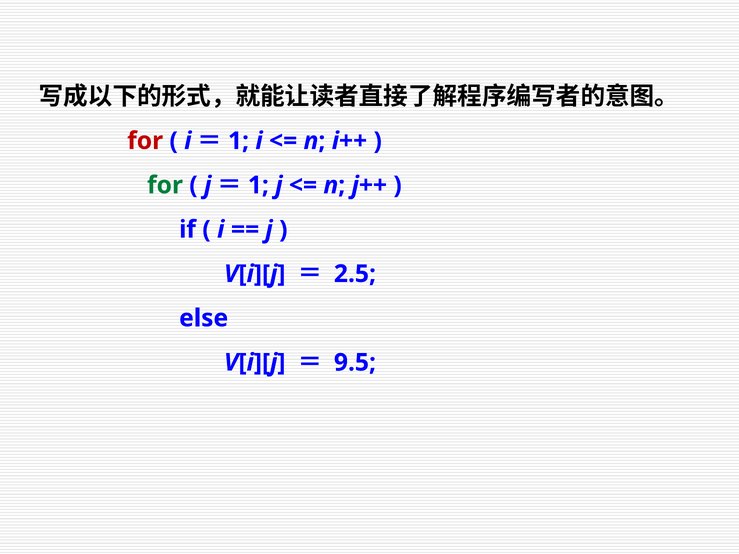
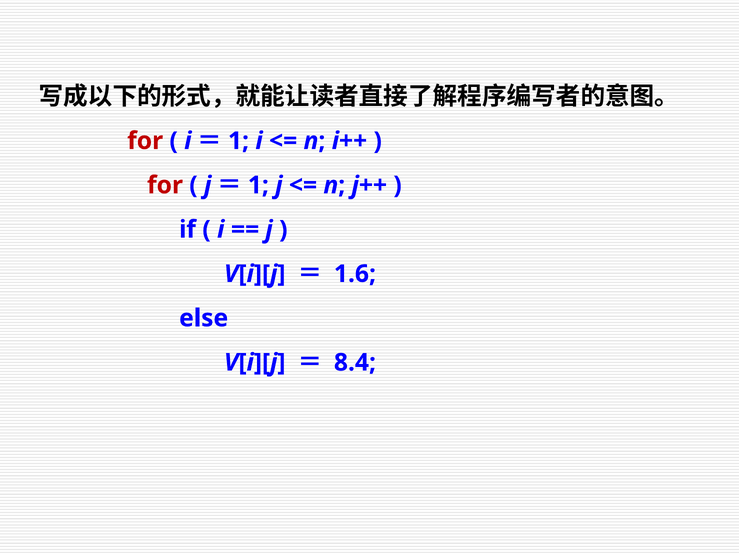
for at (165, 185) colour: green -> red
2.5: 2.5 -> 1.6
9.5: 9.5 -> 8.4
